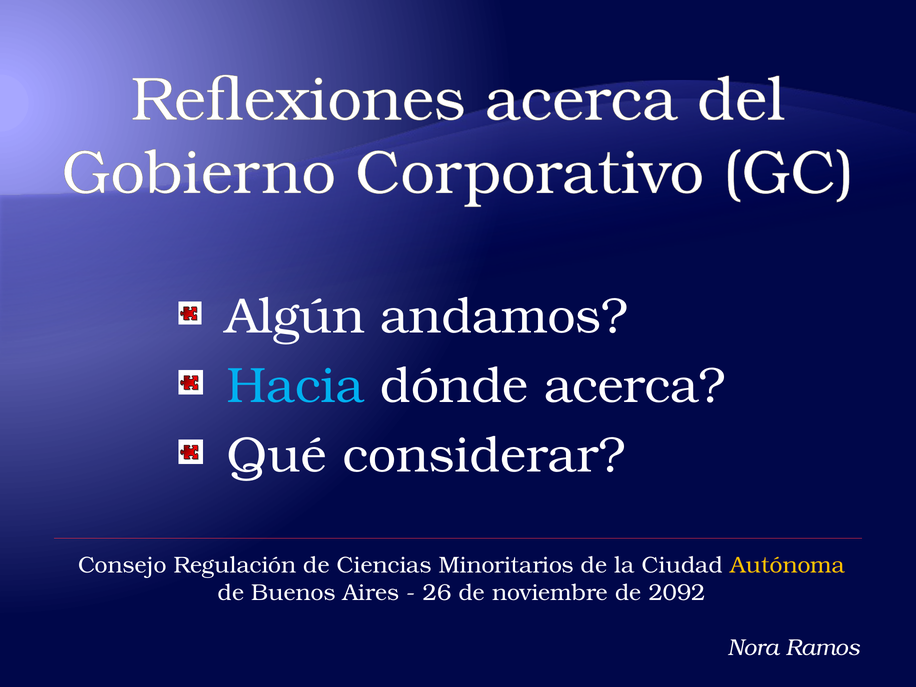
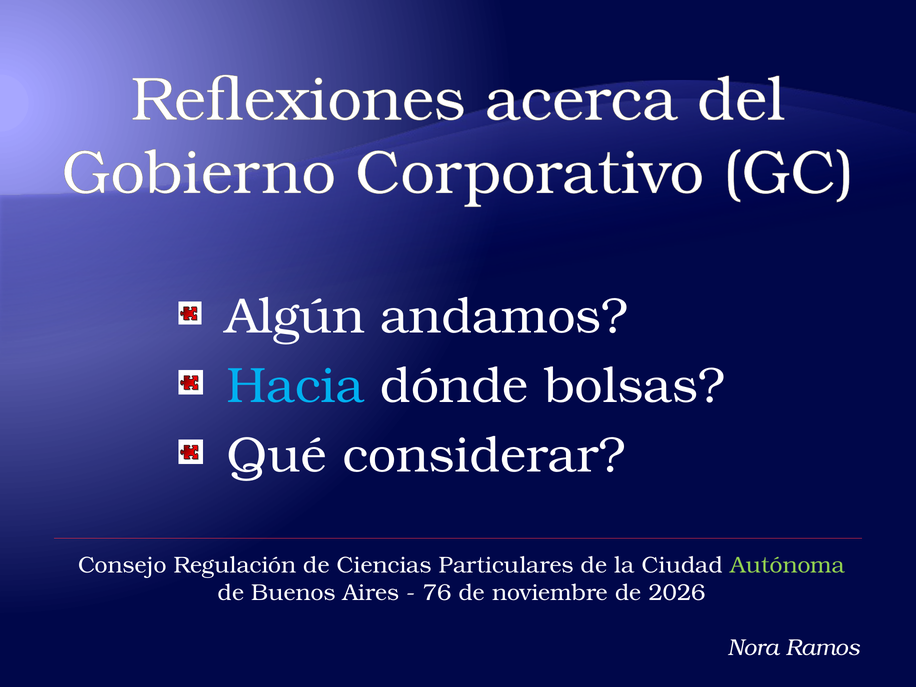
dónde acerca: acerca -> bolsas
Minoritarios: Minoritarios -> Particulares
Autónoma colour: yellow -> light green
26: 26 -> 76
2092: 2092 -> 2026
